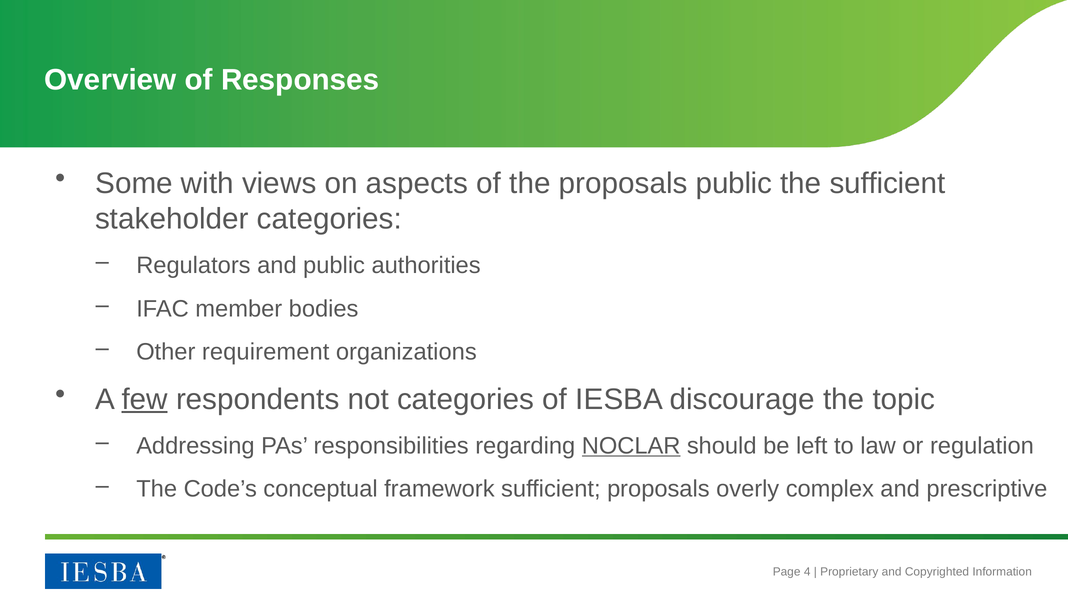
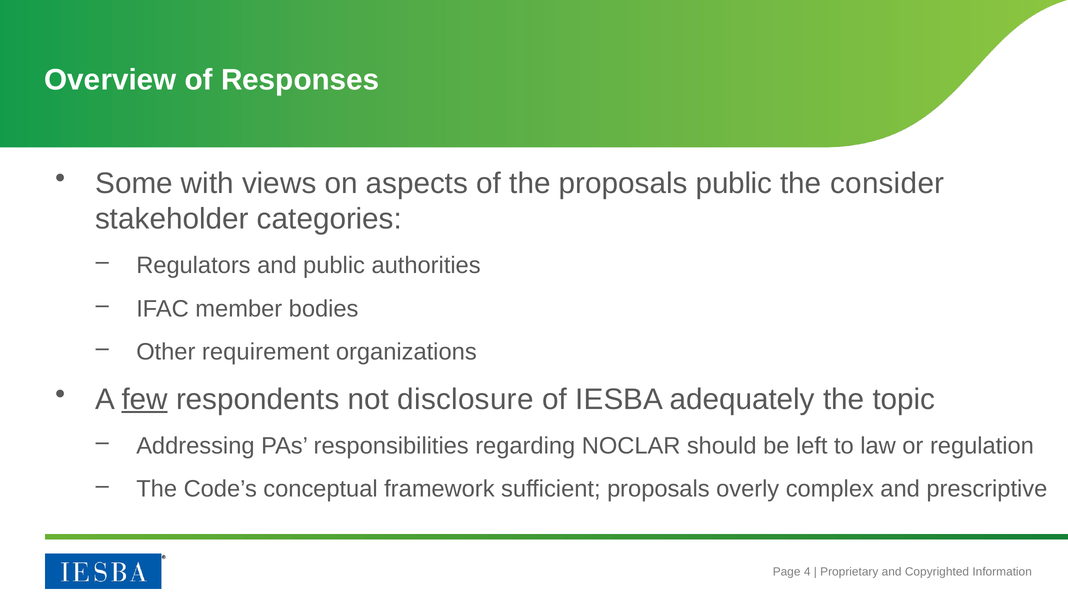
the sufficient: sufficient -> consider
not categories: categories -> disclosure
discourage: discourage -> adequately
NOCLAR underline: present -> none
